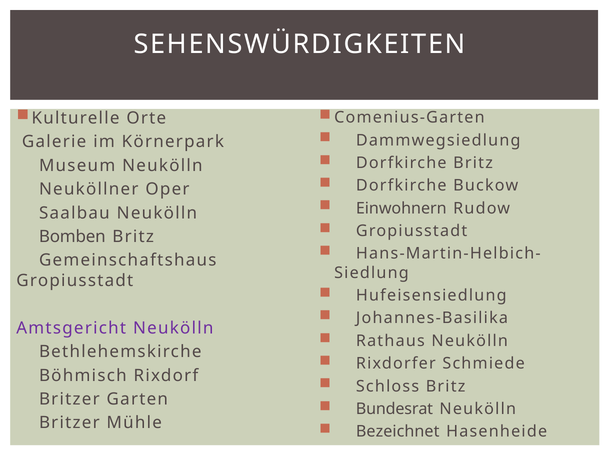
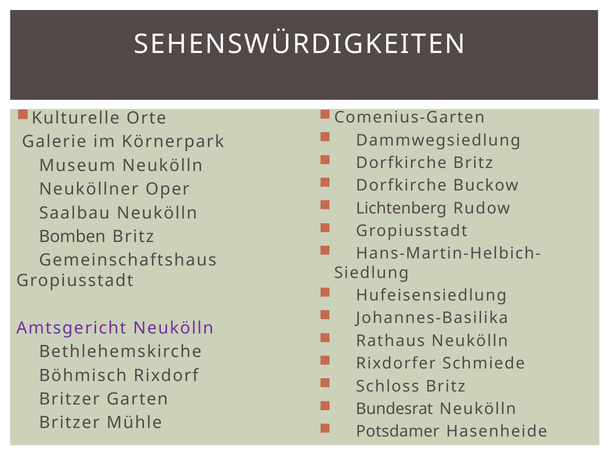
Einwohnern: Einwohnern -> Lichtenberg
Bezeichnet: Bezeichnet -> Potsdamer
